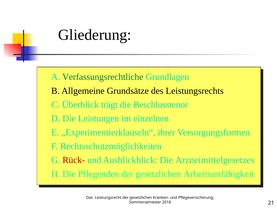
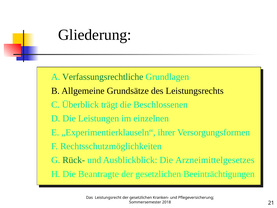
Beschlusstenor: Beschlusstenor -> Beschlossenen
Rück- colour: red -> green
Pflegenden: Pflegenden -> Beantragte
Arbeitsunfähigkeit: Arbeitsunfähigkeit -> Beeinträchtigungen
